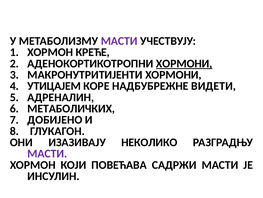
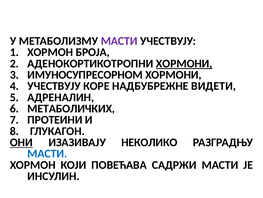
КРЕЋЕ: КРЕЋЕ -> БРОЈА
МАКРОНУТРИТИЈЕНТИ: МАКРОНУТРИТИЈЕНТИ -> ИМУНОСУПРЕСОРНОМ
УТИЦАЈЕМ at (54, 86): УТИЦАЈЕМ -> УЧЕСТВУЈУ
ДОБИЈЕНО: ДОБИЈЕНО -> ПРОТЕИНИ
ОНИ underline: none -> present
МАСТИ at (47, 153) colour: purple -> blue
